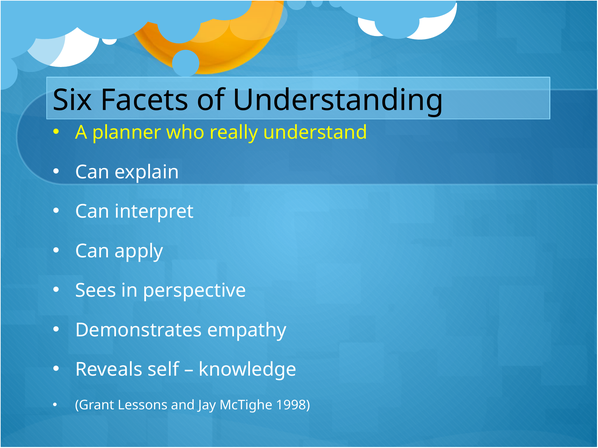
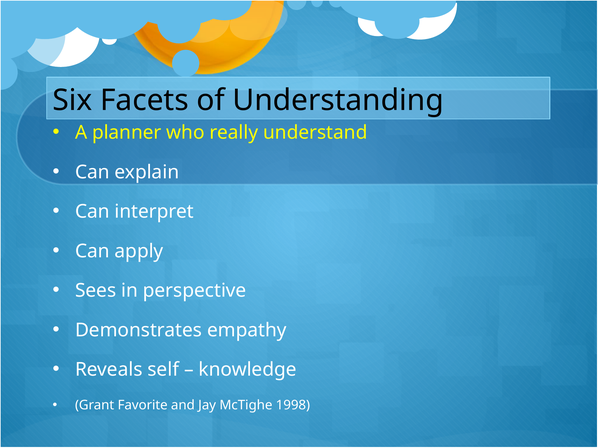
Lessons: Lessons -> Favorite
